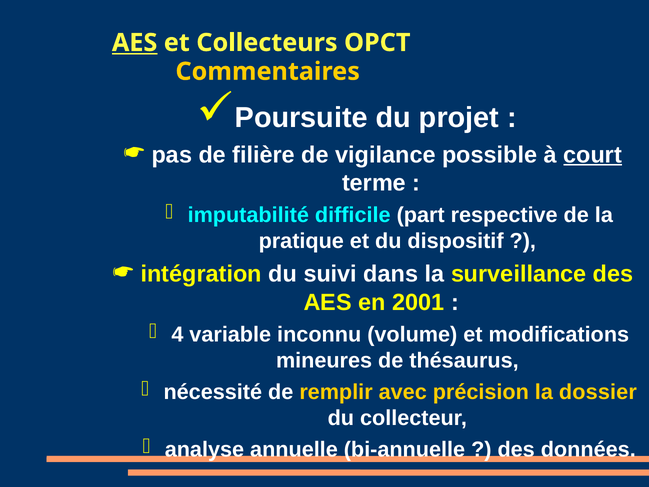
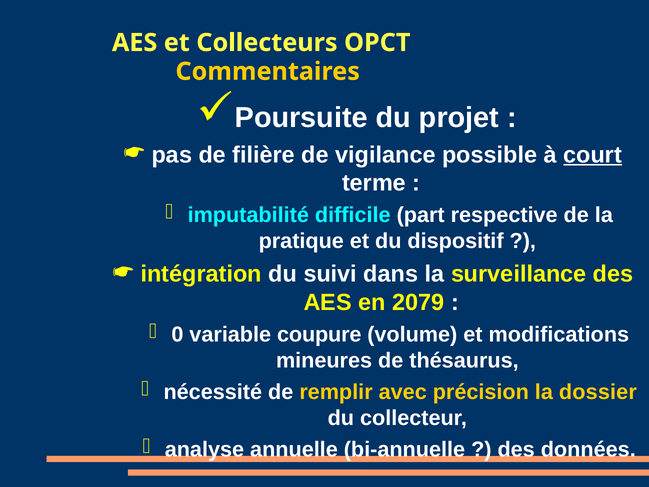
AES at (135, 43) underline: present -> none
2001: 2001 -> 2079
4: 4 -> 0
inconnu: inconnu -> coupure
